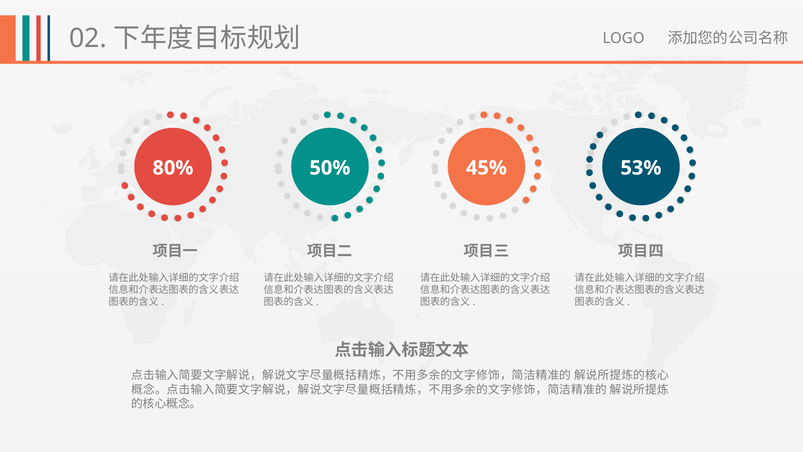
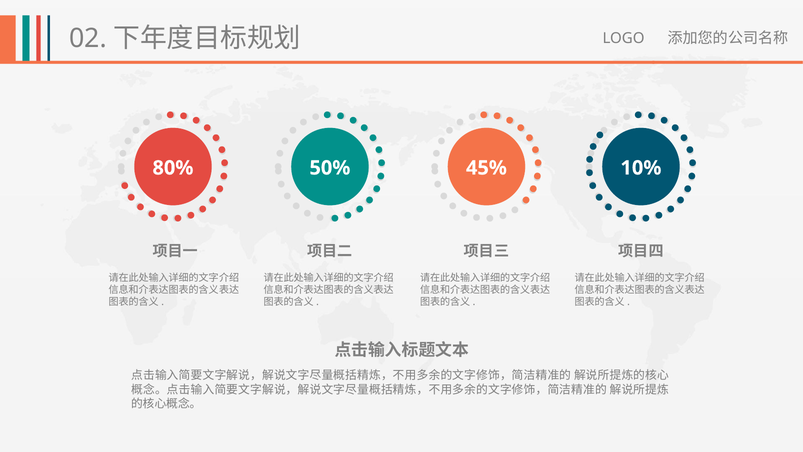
53%: 53% -> 10%
